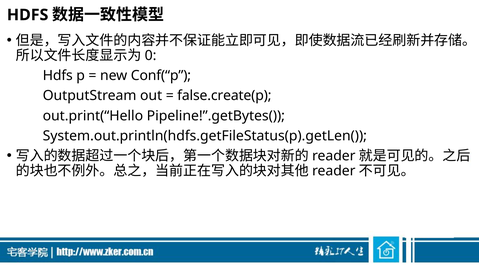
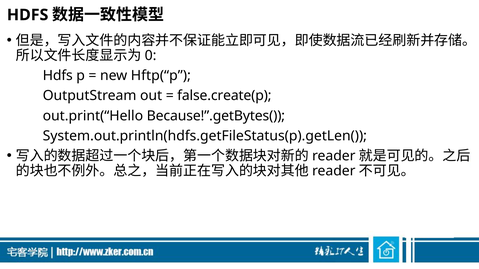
Conf(“p: Conf(“p -> Hftp(“p
Pipeline!”.getBytes(: Pipeline!”.getBytes( -> Because!”.getBytes(
